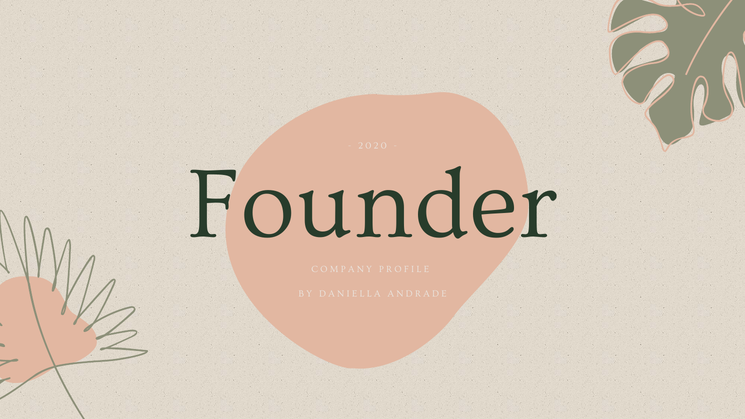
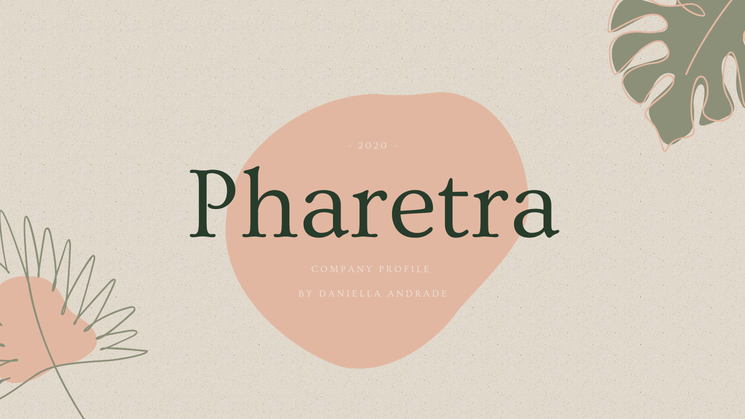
Founder: Founder -> Pharetra
